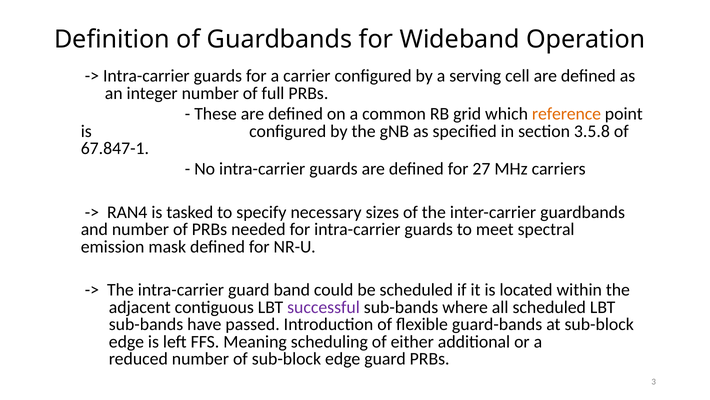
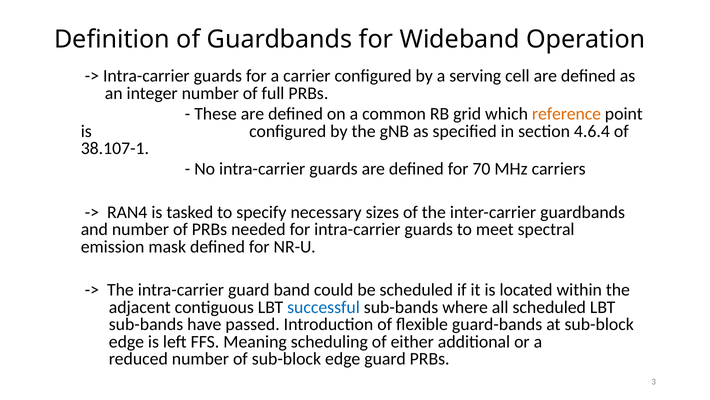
3.5.8: 3.5.8 -> 4.6.4
67.847-1: 67.847-1 -> 38.107-1
27: 27 -> 70
successful colour: purple -> blue
